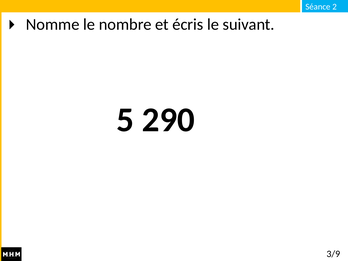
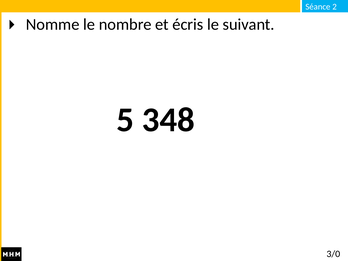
290: 290 -> 348
3/9: 3/9 -> 3/0
